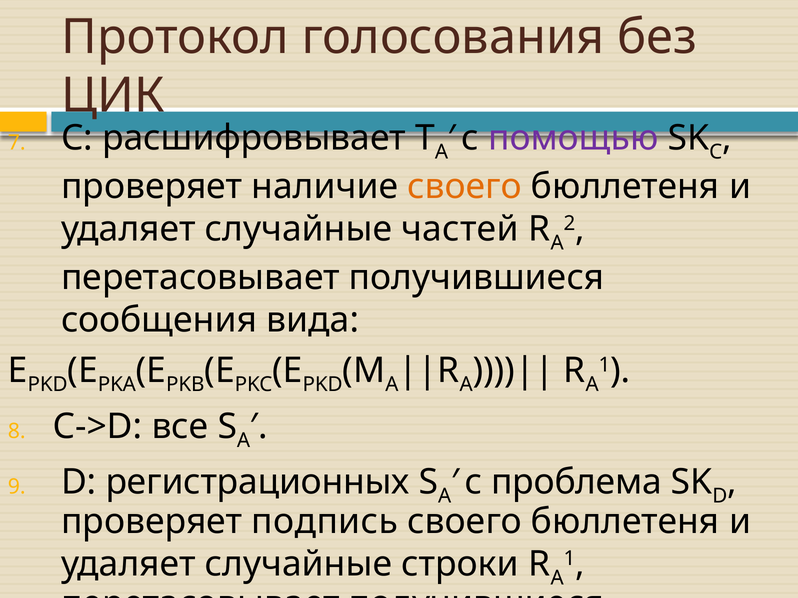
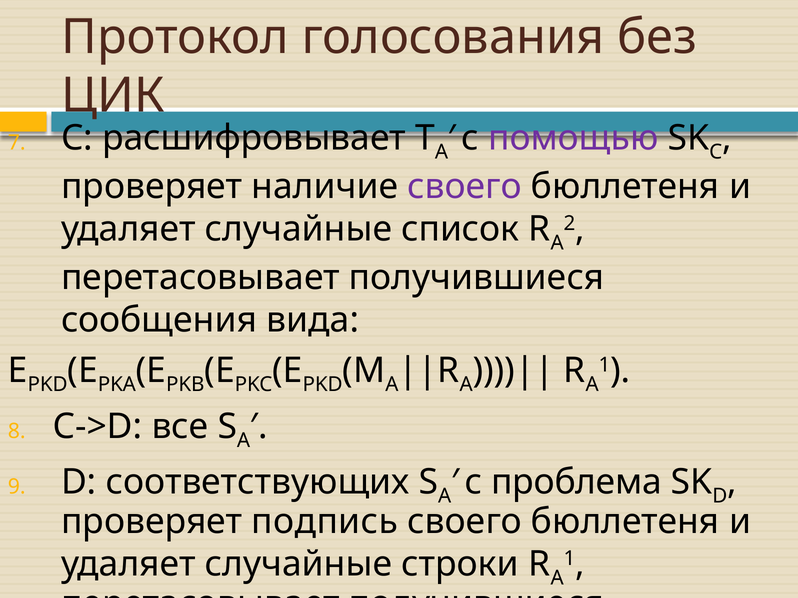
своего at (465, 187) colour: orange -> purple
частей: частей -> список
регистрационных: регистрационных -> соответствующих
